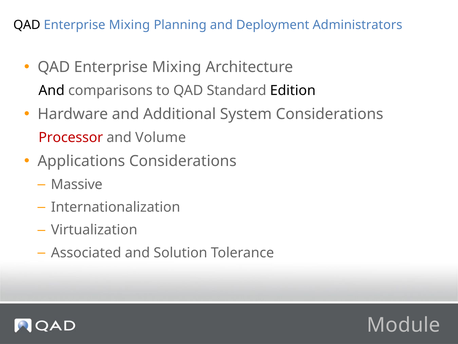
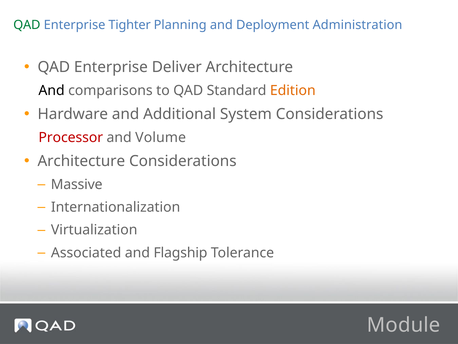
QAD at (27, 25) colour: black -> green
Mixing at (129, 25): Mixing -> Tighter
Administrators: Administrators -> Administration
Mixing at (177, 67): Mixing -> Deliver
Edition colour: black -> orange
Applications at (81, 161): Applications -> Architecture
Solution: Solution -> Flagship
